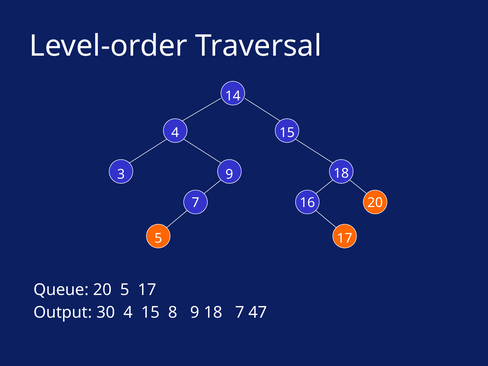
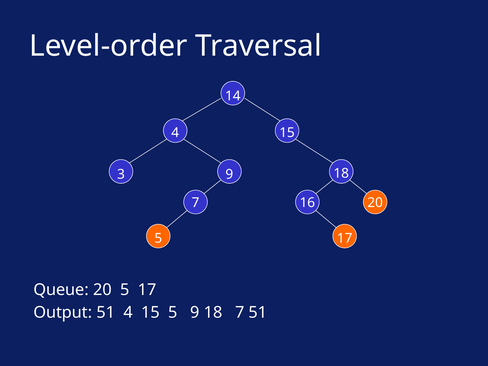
Output 30: 30 -> 51
15 8: 8 -> 5
7 47: 47 -> 51
